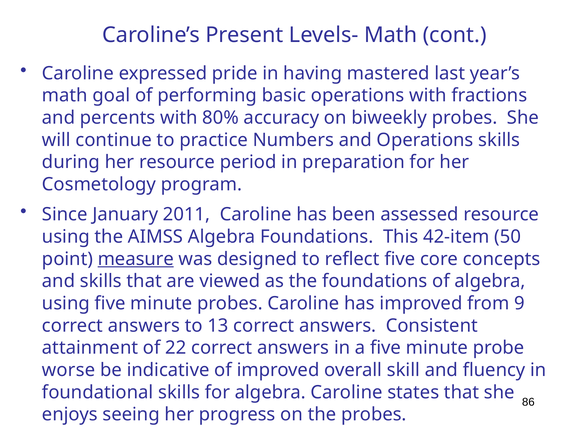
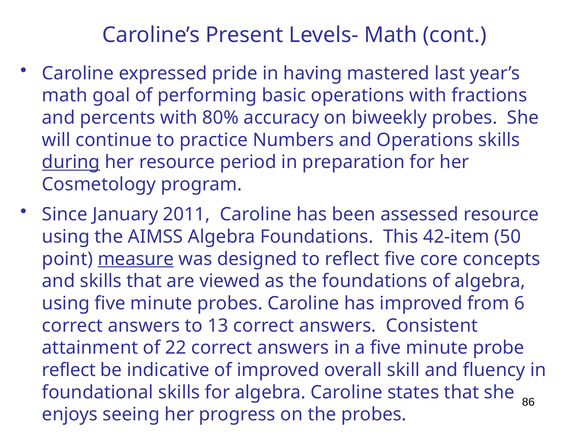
during underline: none -> present
9: 9 -> 6
worse at (69, 369): worse -> reflect
